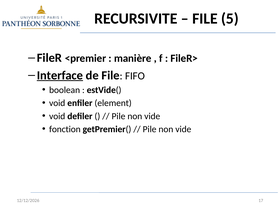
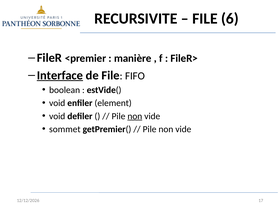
5: 5 -> 6
non at (135, 116) underline: none -> present
fonction: fonction -> sommet
